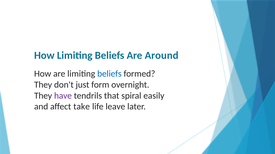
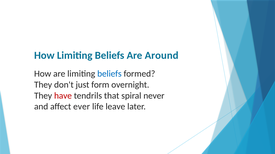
have colour: purple -> red
easily: easily -> never
take: take -> ever
